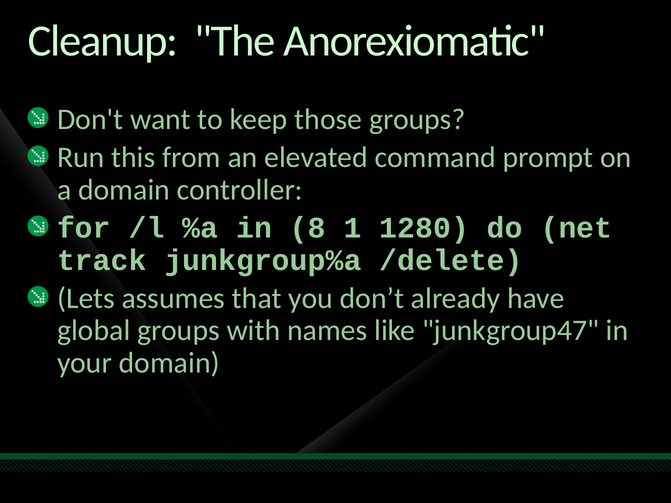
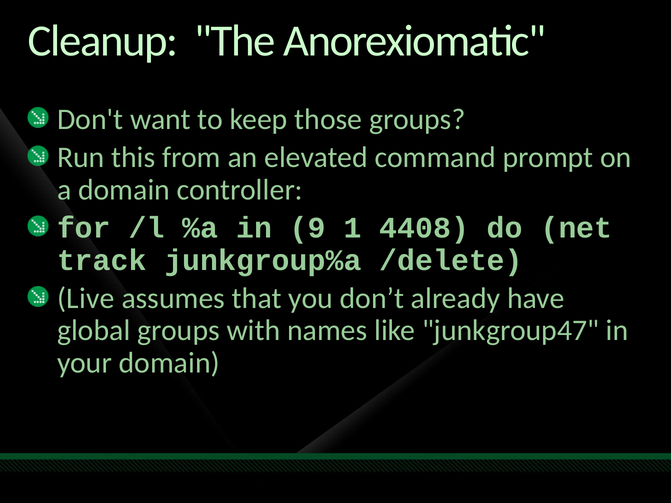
8: 8 -> 9
1280: 1280 -> 4408
Lets: Lets -> Live
